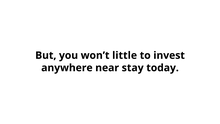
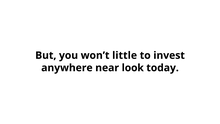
stay: stay -> look
